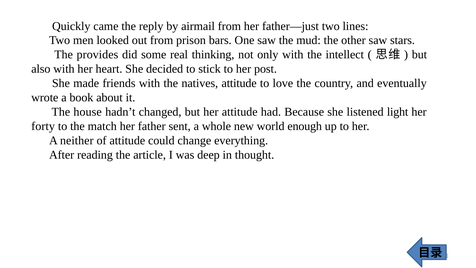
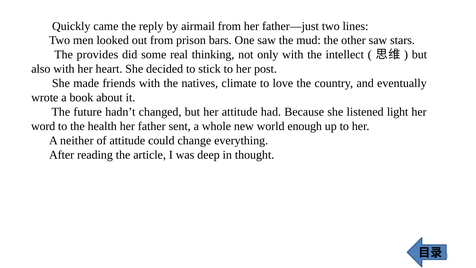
natives attitude: attitude -> climate
house: house -> future
forty: forty -> word
match: match -> health
